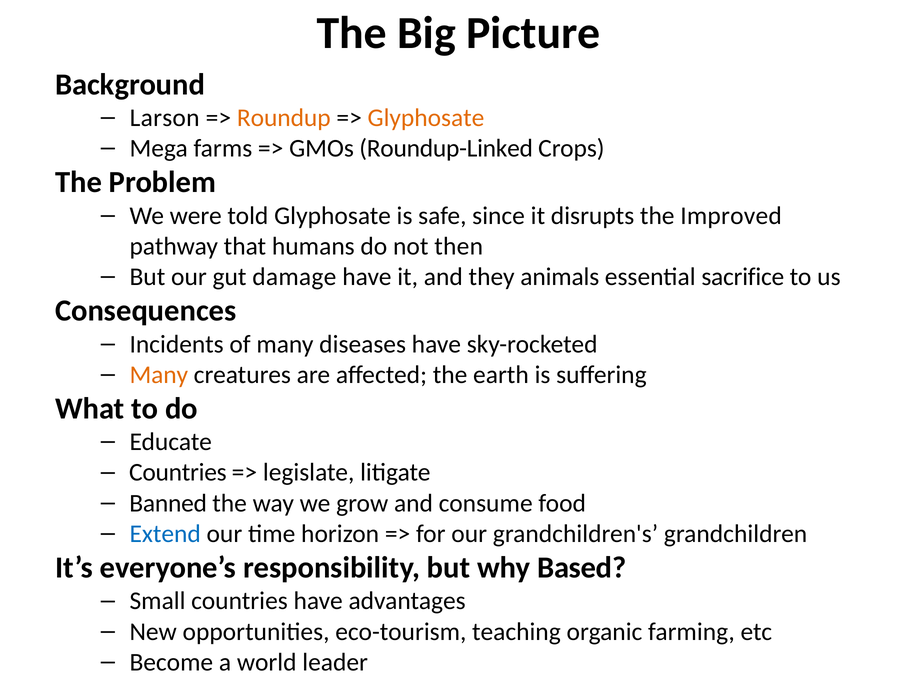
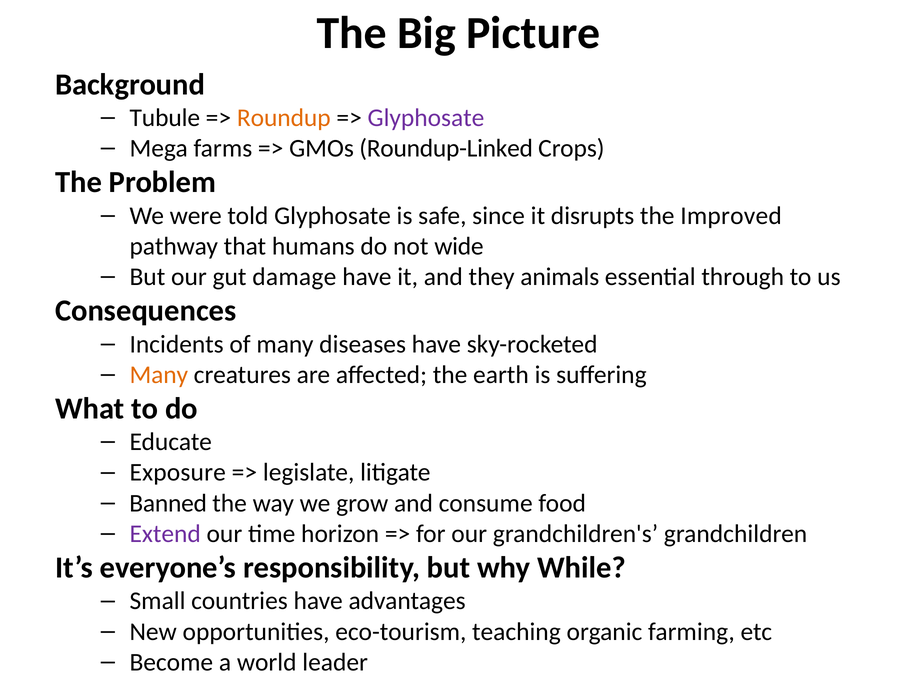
Larson: Larson -> Tubule
Glyphosate at (426, 118) colour: orange -> purple
then: then -> wide
sacrifice: sacrifice -> through
Countries at (178, 472): Countries -> Exposure
Extend colour: blue -> purple
Based: Based -> While
